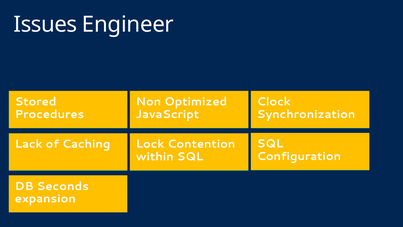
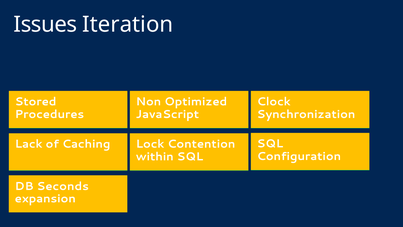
Engineer: Engineer -> Iteration
